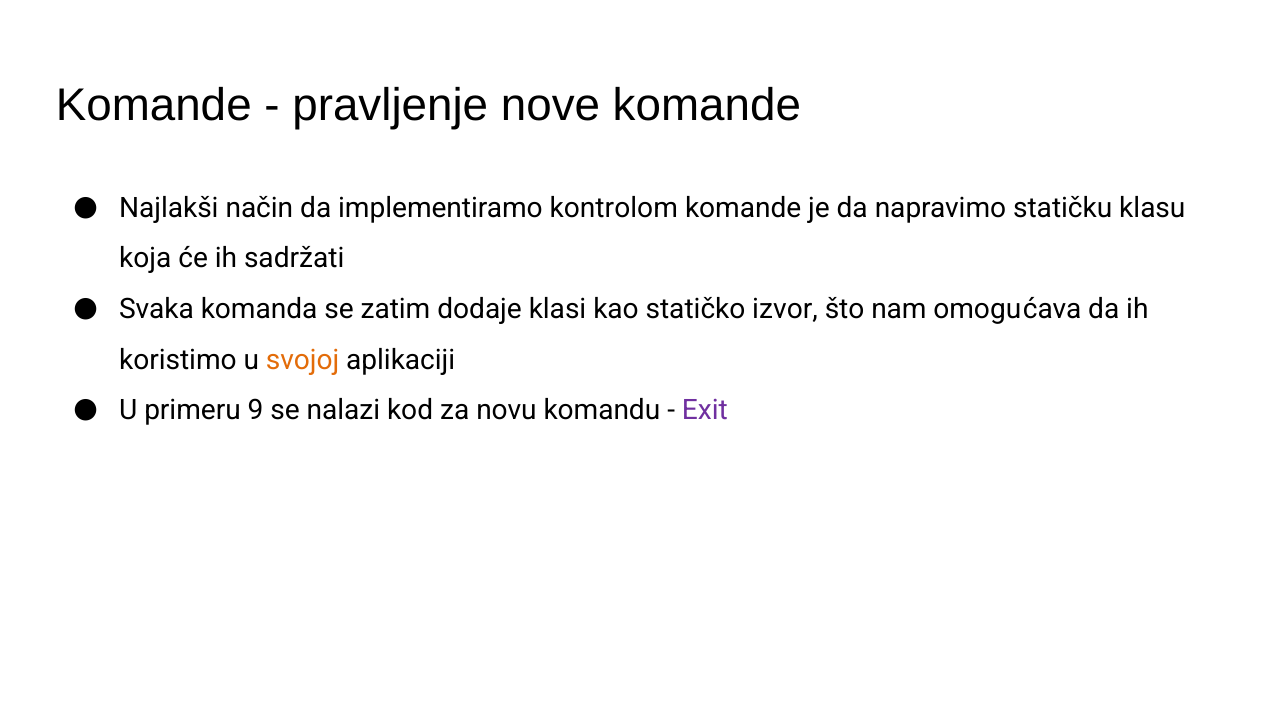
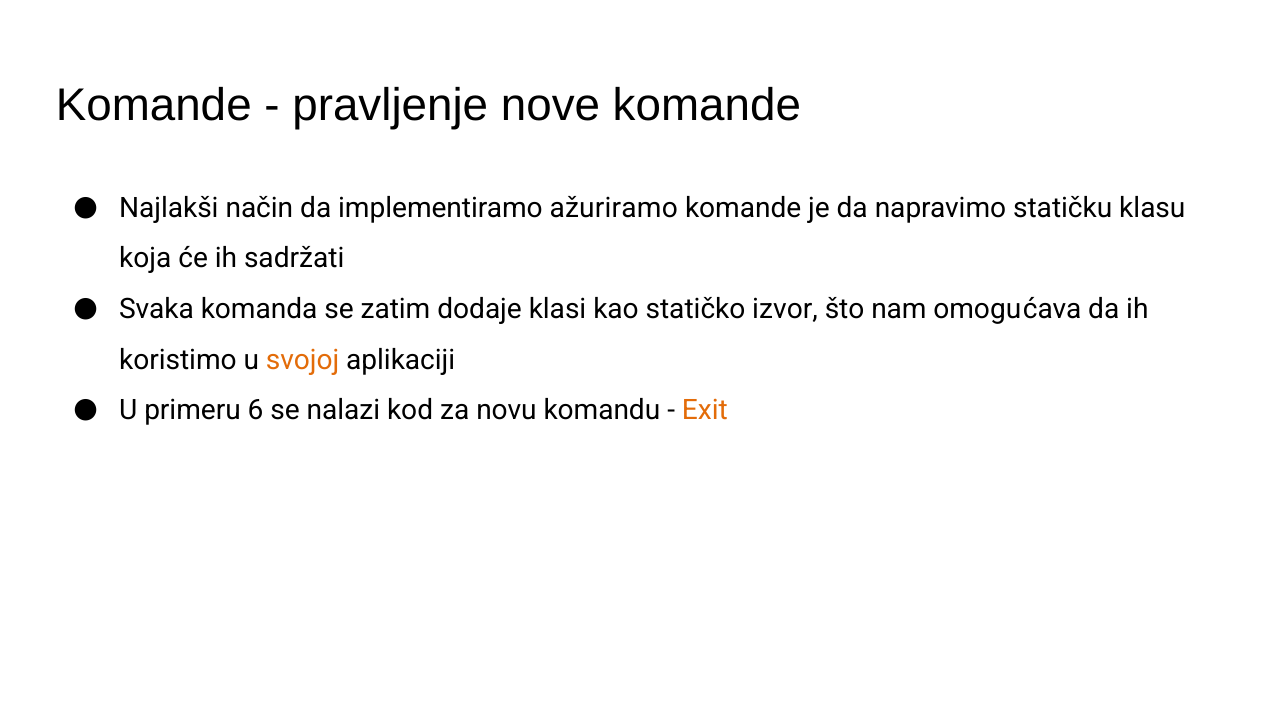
kontrolom: kontrolom -> ažuriramo
9: 9 -> 6
Exit colour: purple -> orange
